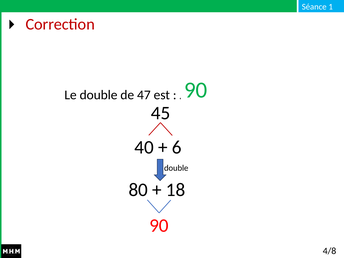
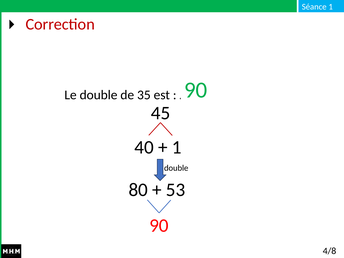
47: 47 -> 35
6 at (177, 147): 6 -> 1
18: 18 -> 53
